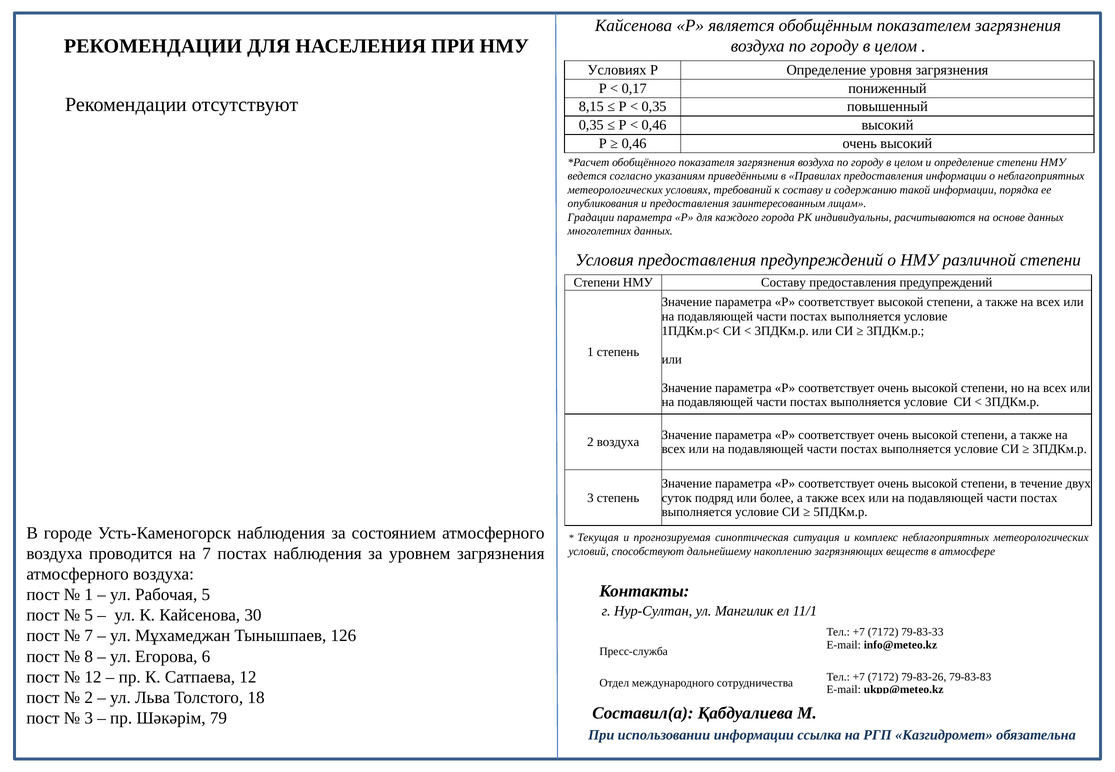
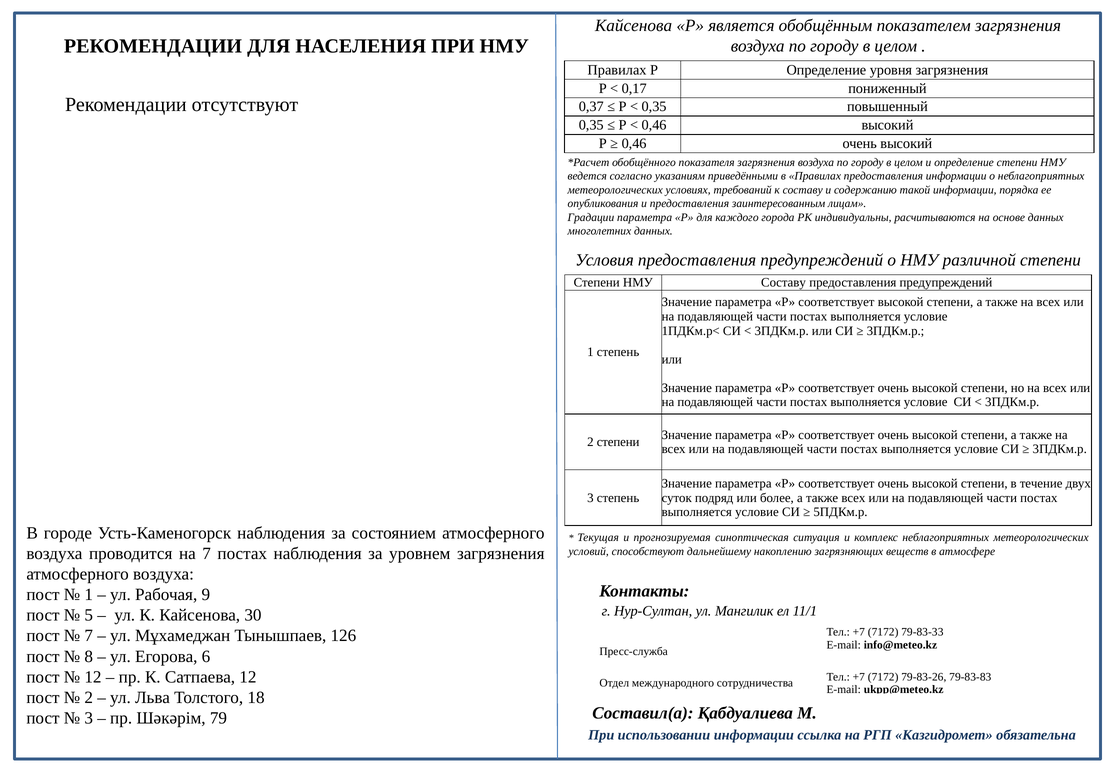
Условиях at (617, 70): Условиях -> Правилах
8,15: 8,15 -> 0,37
2 воздуха: воздуха -> степени
Рабочая 5: 5 -> 9
